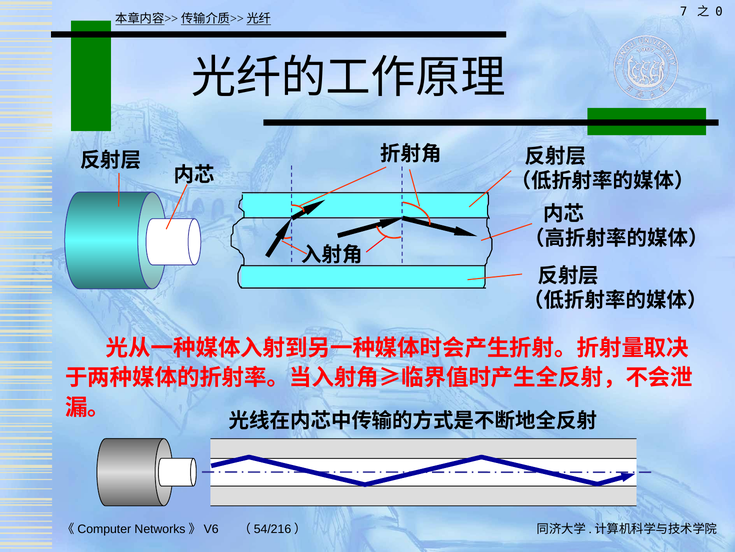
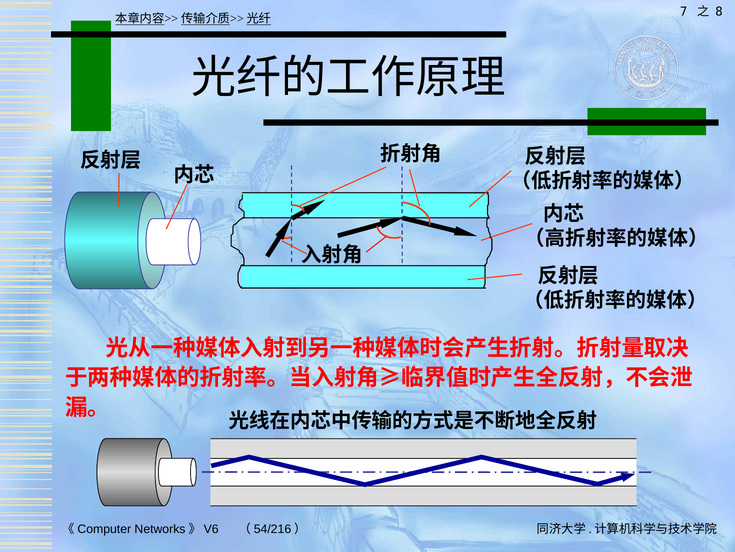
0: 0 -> 8
